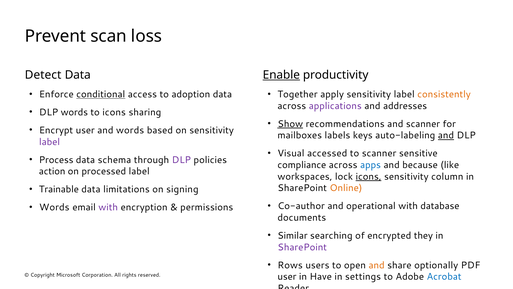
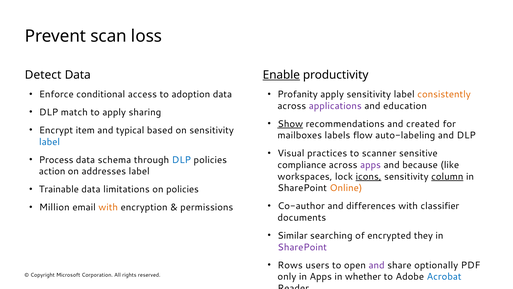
conditional underline: present -> none
Together: Together -> Profanity
addresses: addresses -> education
DLP words: words -> match
to icons: icons -> apply
and scanner: scanner -> created
Encrypt user: user -> item
and words: words -> typical
keys: keys -> flow
and at (446, 135) underline: present -> none
label at (50, 142) colour: purple -> blue
accessed: accessed -> practices
DLP at (181, 160) colour: purple -> blue
apps at (371, 165) colour: blue -> purple
processed: processed -> addresses
column underline: none -> present
on signing: signing -> policies
operational: operational -> differences
database: database -> classifier
Words at (54, 207): Words -> Million
with at (108, 207) colour: purple -> orange
and at (377, 265) colour: orange -> purple
user at (287, 276): user -> only
in Have: Have -> Apps
settings: settings -> whether
